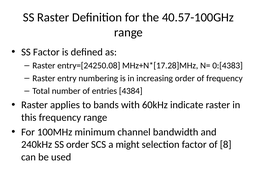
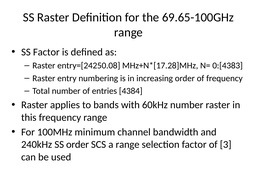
40.57-100GHz: 40.57-100GHz -> 69.65-100GHz
60kHz indicate: indicate -> number
a might: might -> range
8: 8 -> 3
